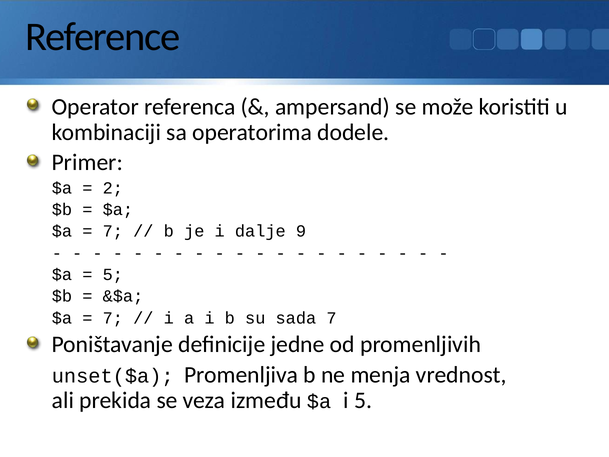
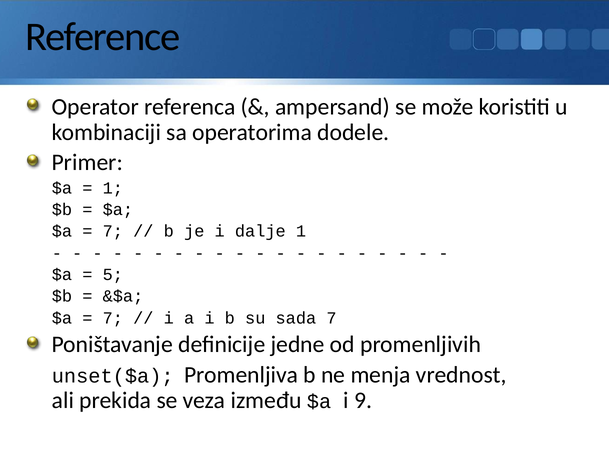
2 at (113, 188): 2 -> 1
dalje 9: 9 -> 1
i 5: 5 -> 9
